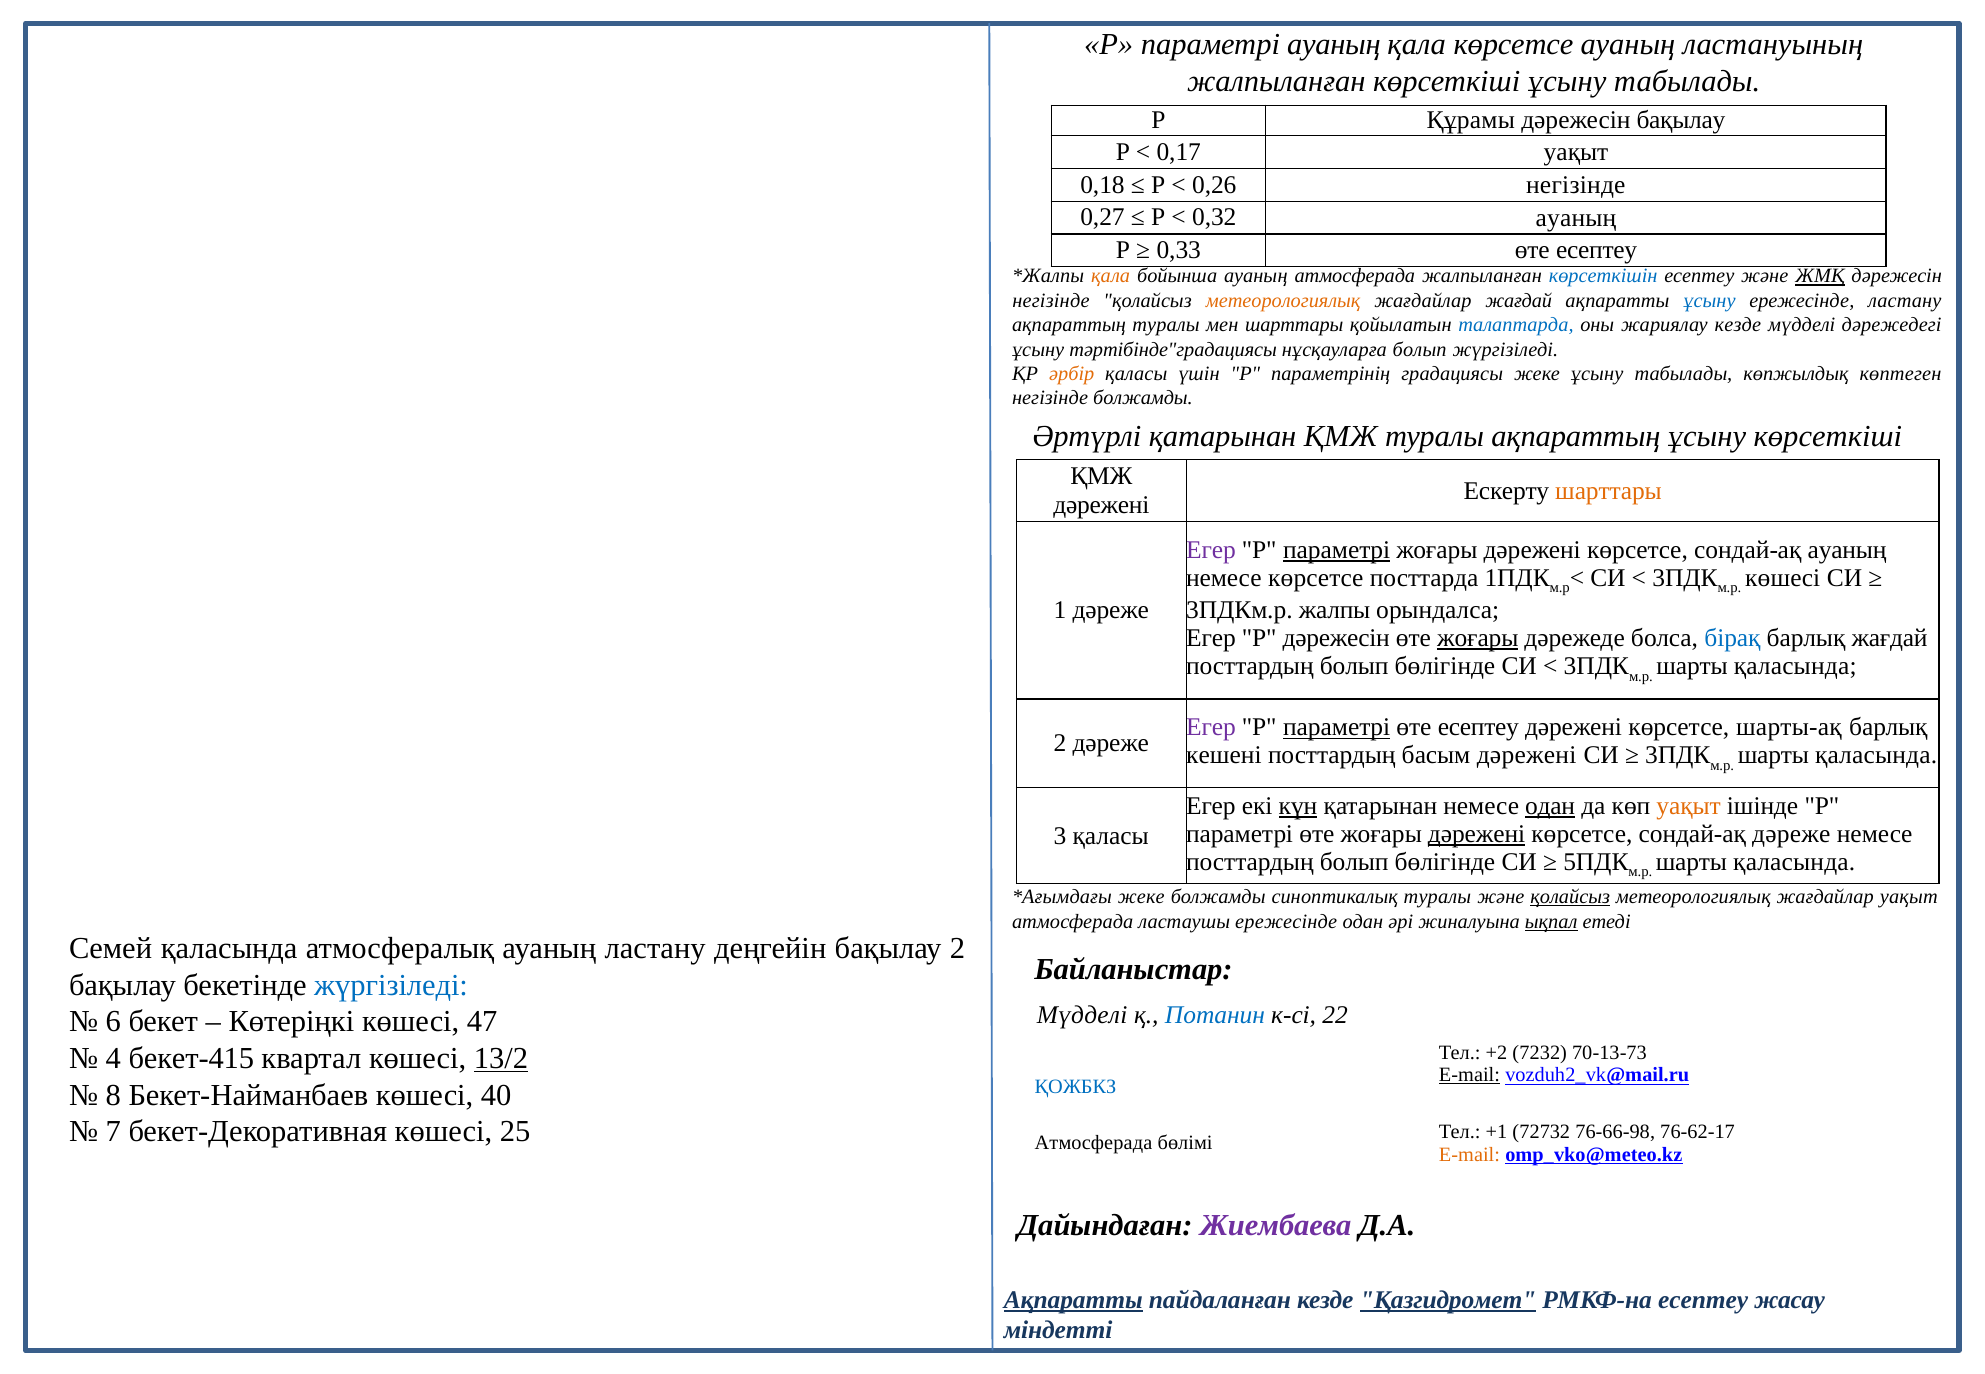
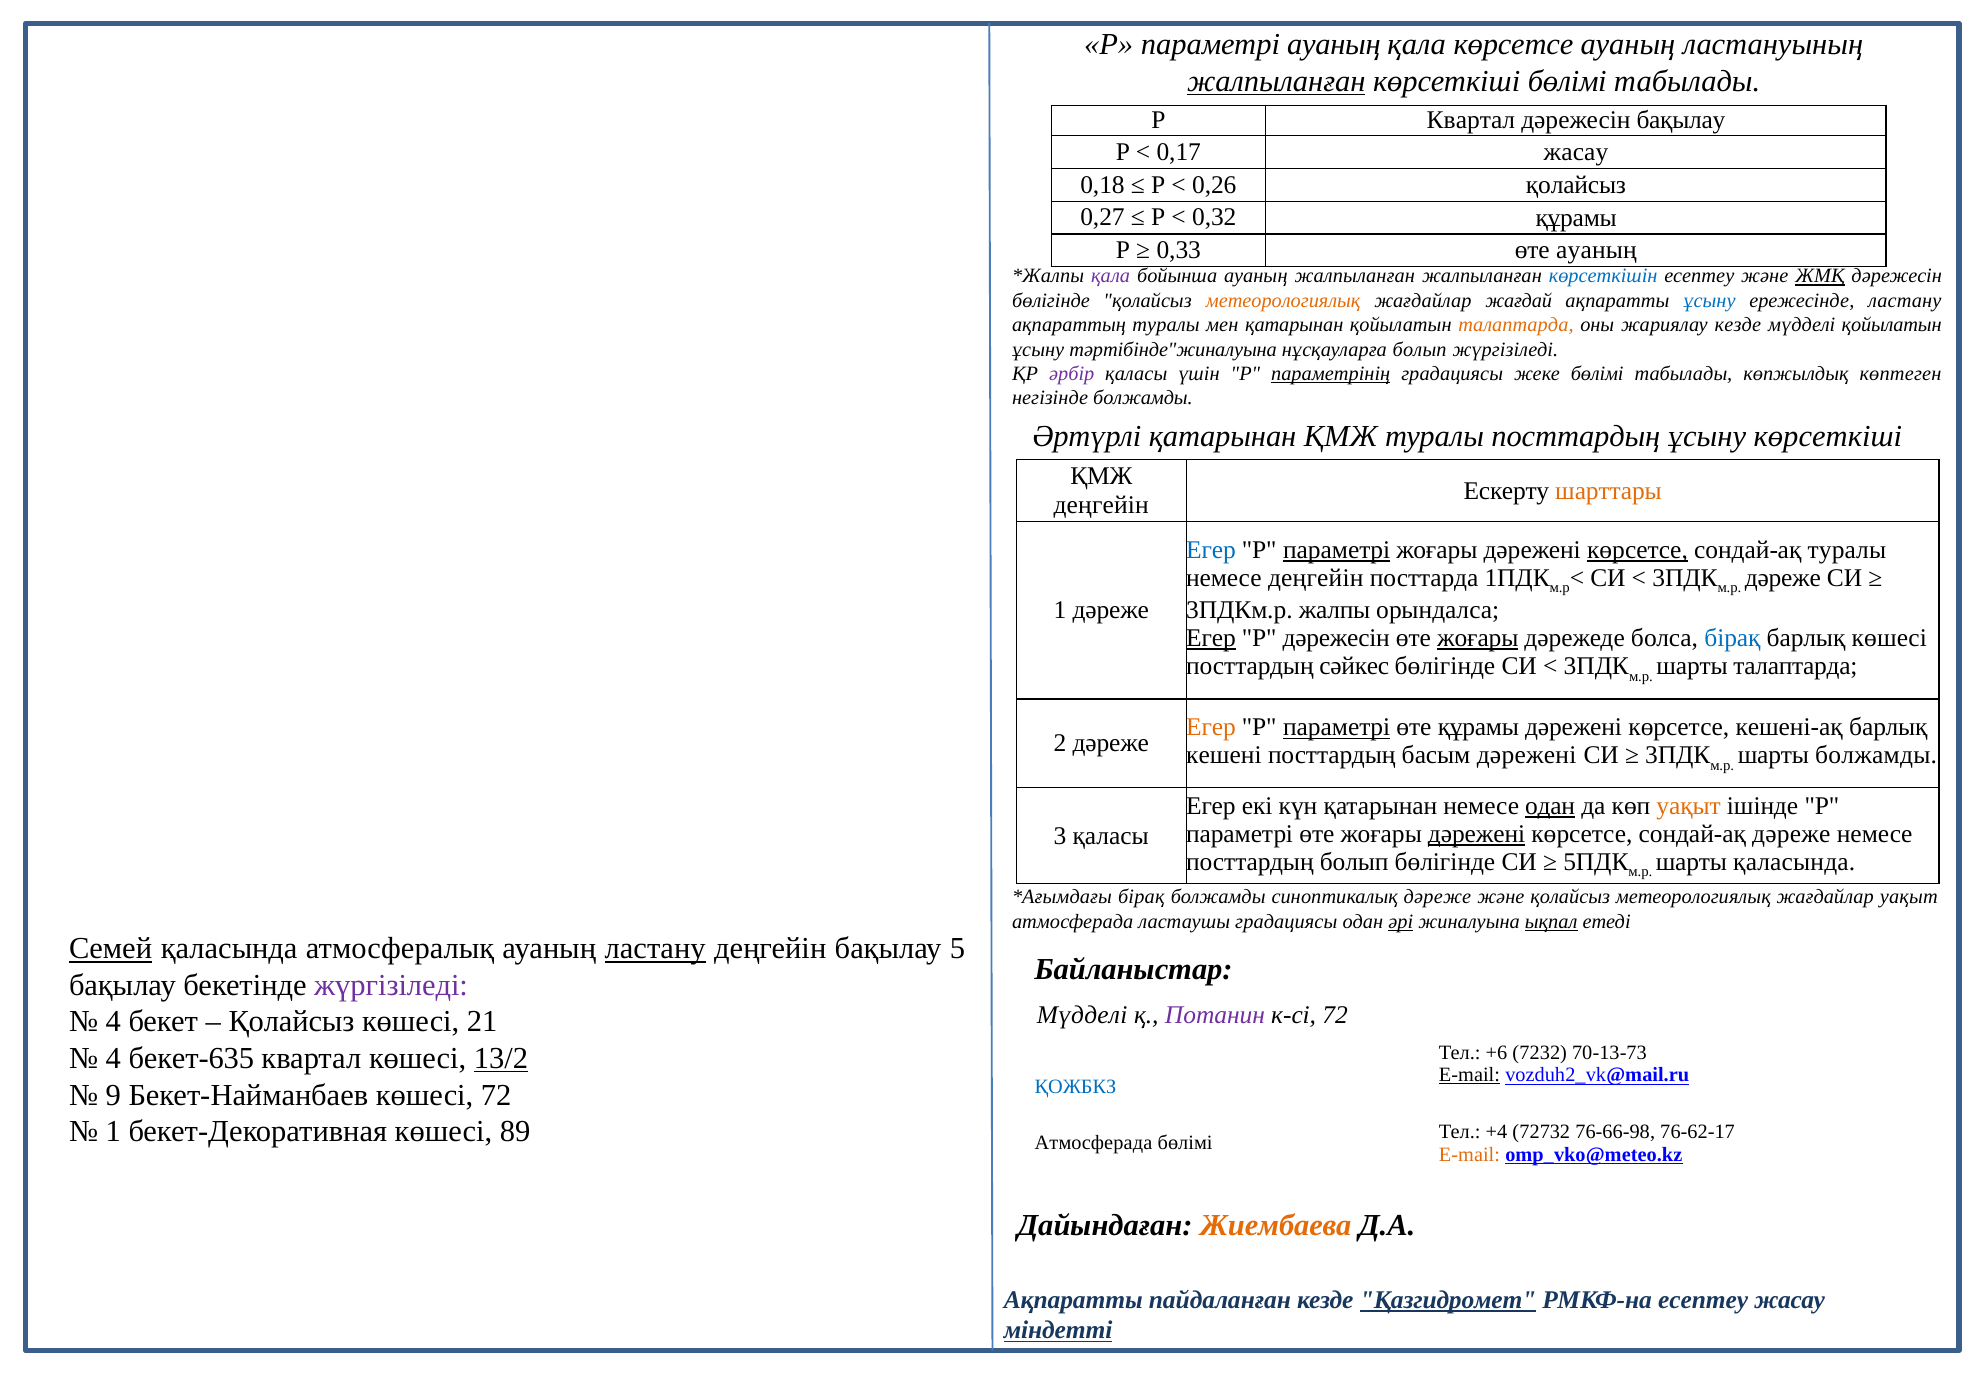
жалпыланған at (1276, 81) underline: none -> present
көрсеткіші ұсыну: ұсыну -> бөлімі
Р Құрамы: Құрамы -> Квартал
0,17 уақыт: уақыт -> жасау
0,26 негізінде: негізінде -> қолайсыз
0,32 ауаның: ауаның -> құрамы
0,33 өте есептеу: есептеу -> ауаның
қала at (1111, 276) colour: orange -> purple
ауаның атмосферада: атмосферада -> жалпыланған
негізінде at (1051, 301): негізінде -> бөлігінде
мен шарттары: шарттары -> қатарынан
талаптарда at (1516, 325) colour: blue -> orange
мүдделі дәрежедегі: дәрежедегі -> қойылатын
тәртібінде"градациясы: тәртібінде"градациясы -> тәртібінде"жиналуына
әрбір colour: orange -> purple
параметрінің underline: none -> present
жеке ұсыну: ұсыну -> бөлімі
туралы ақпараттың: ақпараттың -> посттардың
дәрежені at (1101, 505): дәрежені -> деңгейін
Егер at (1211, 550) colour: purple -> blue
көрсетсе at (1637, 550) underline: none -> present
сондай-ақ ауаның: ауаның -> туралы
немесе көрсетсе: көрсетсе -> деңгейін
көшесі at (1783, 578): көшесі -> дәреже
Егер at (1211, 638) underline: none -> present
барлық жағдай: жағдай -> көшесі
болып at (1354, 666): болып -> сәйкес
қаласында at (1795, 666): қаласында -> талаптарда
Егер at (1211, 728) colour: purple -> orange
есептеу at (1478, 728): есептеу -> құрамы
шарты-ақ: шарты-ақ -> кешені-ақ
қаласында at (1876, 756): қаласында -> болжамды
күн underline: present -> none
жеке at (1141, 897): жеке -> бірақ
синоптикалық туралы: туралы -> дәреже
қолайсыз at (1570, 897) underline: present -> none
ластаушы ережесінде: ережесінде -> градациясы
әрі underline: none -> present
Семей underline: none -> present
ластану at (655, 949) underline: none -> present
бақылау 2: 2 -> 5
жүргізіледі at (391, 985) colour: blue -> purple
Потанин colour: blue -> purple
к-сі 22: 22 -> 72
6 at (113, 1022): 6 -> 4
Көтеріңкі at (291, 1022): Көтеріңкі -> Қолайсыз
47: 47 -> 21
+2: +2 -> +6
бекет-415: бекет-415 -> бекет-635
8: 8 -> 9
көшесі 40: 40 -> 72
7 at (113, 1132): 7 -> 1
25: 25 -> 89
+1: +1 -> +4
Жиембаева colour: purple -> orange
Ақпаратты at (1073, 1300) underline: present -> none
міндетті underline: none -> present
